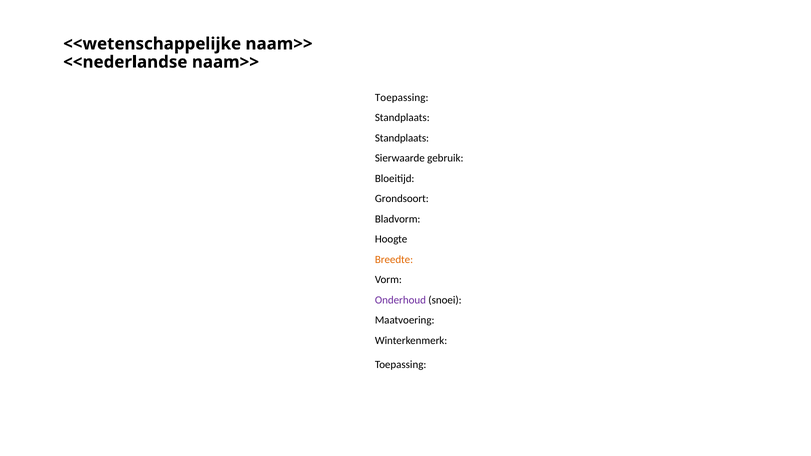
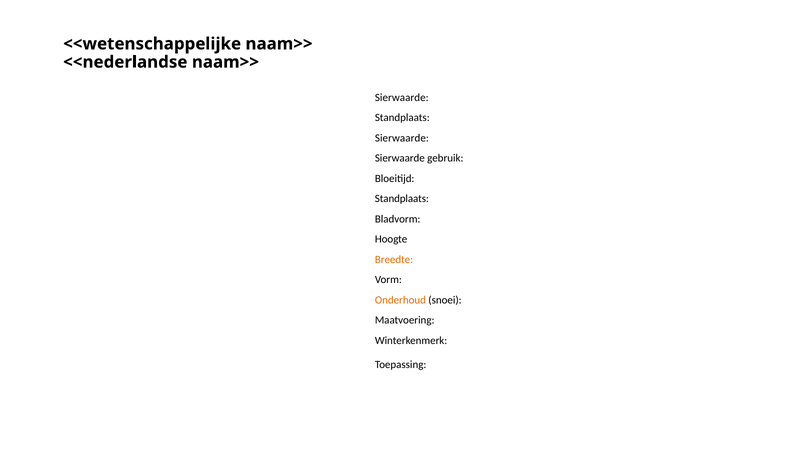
Toepassing at (402, 98): Toepassing -> Sierwaarde
Standplaats at (402, 138): Standplaats -> Sierwaarde
Grondsoort at (402, 199): Grondsoort -> Standplaats
Onderhoud colour: purple -> orange
